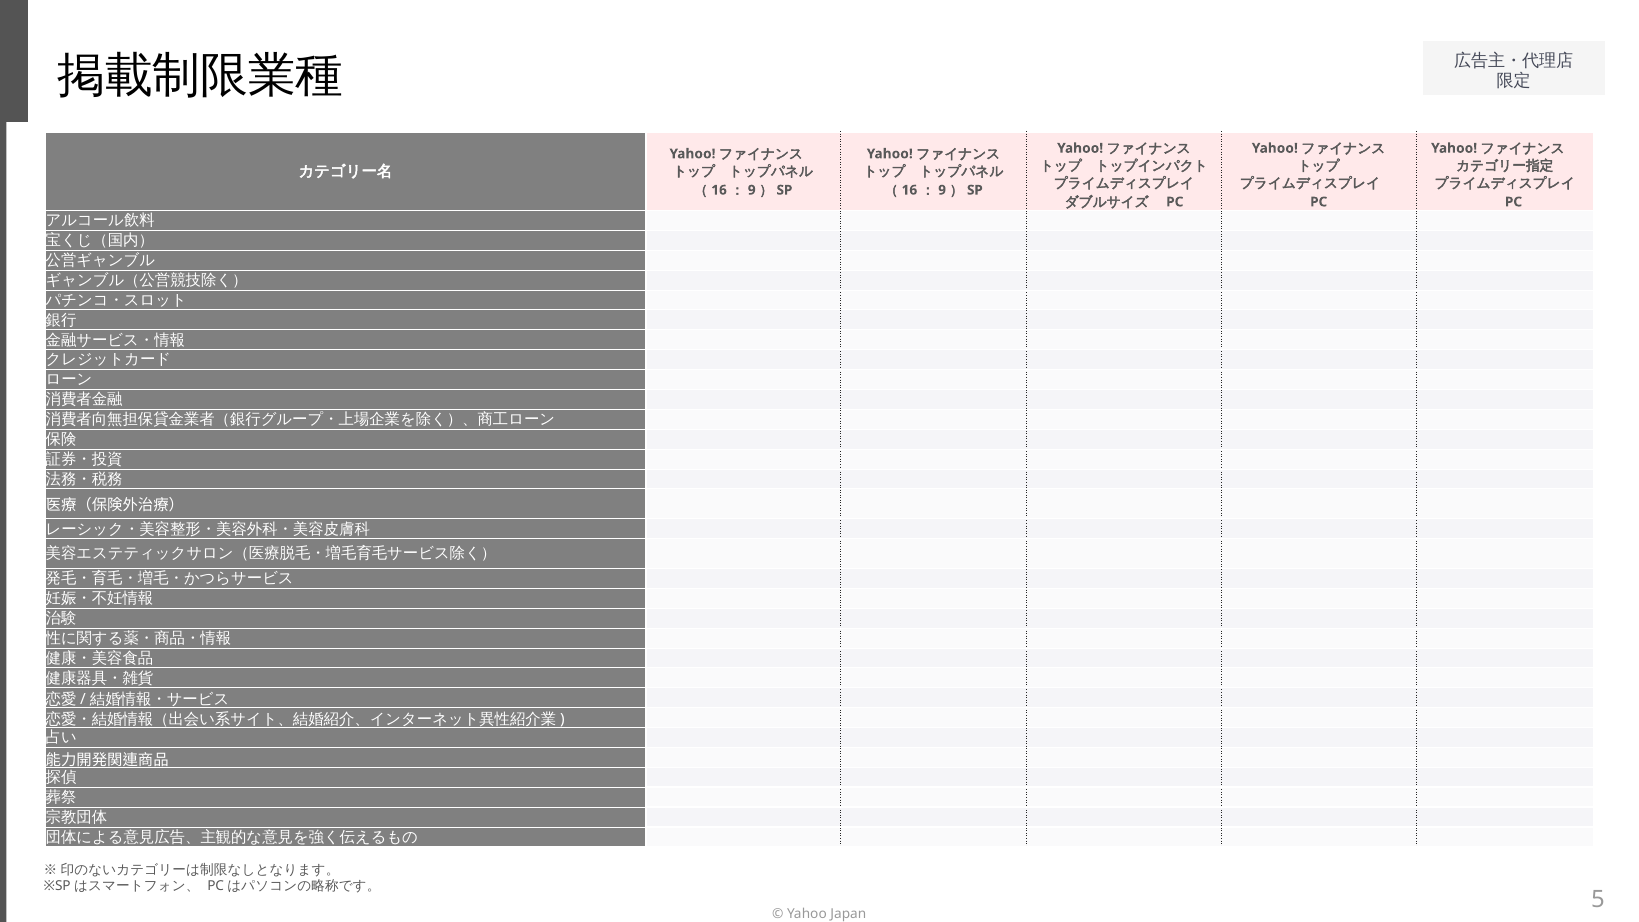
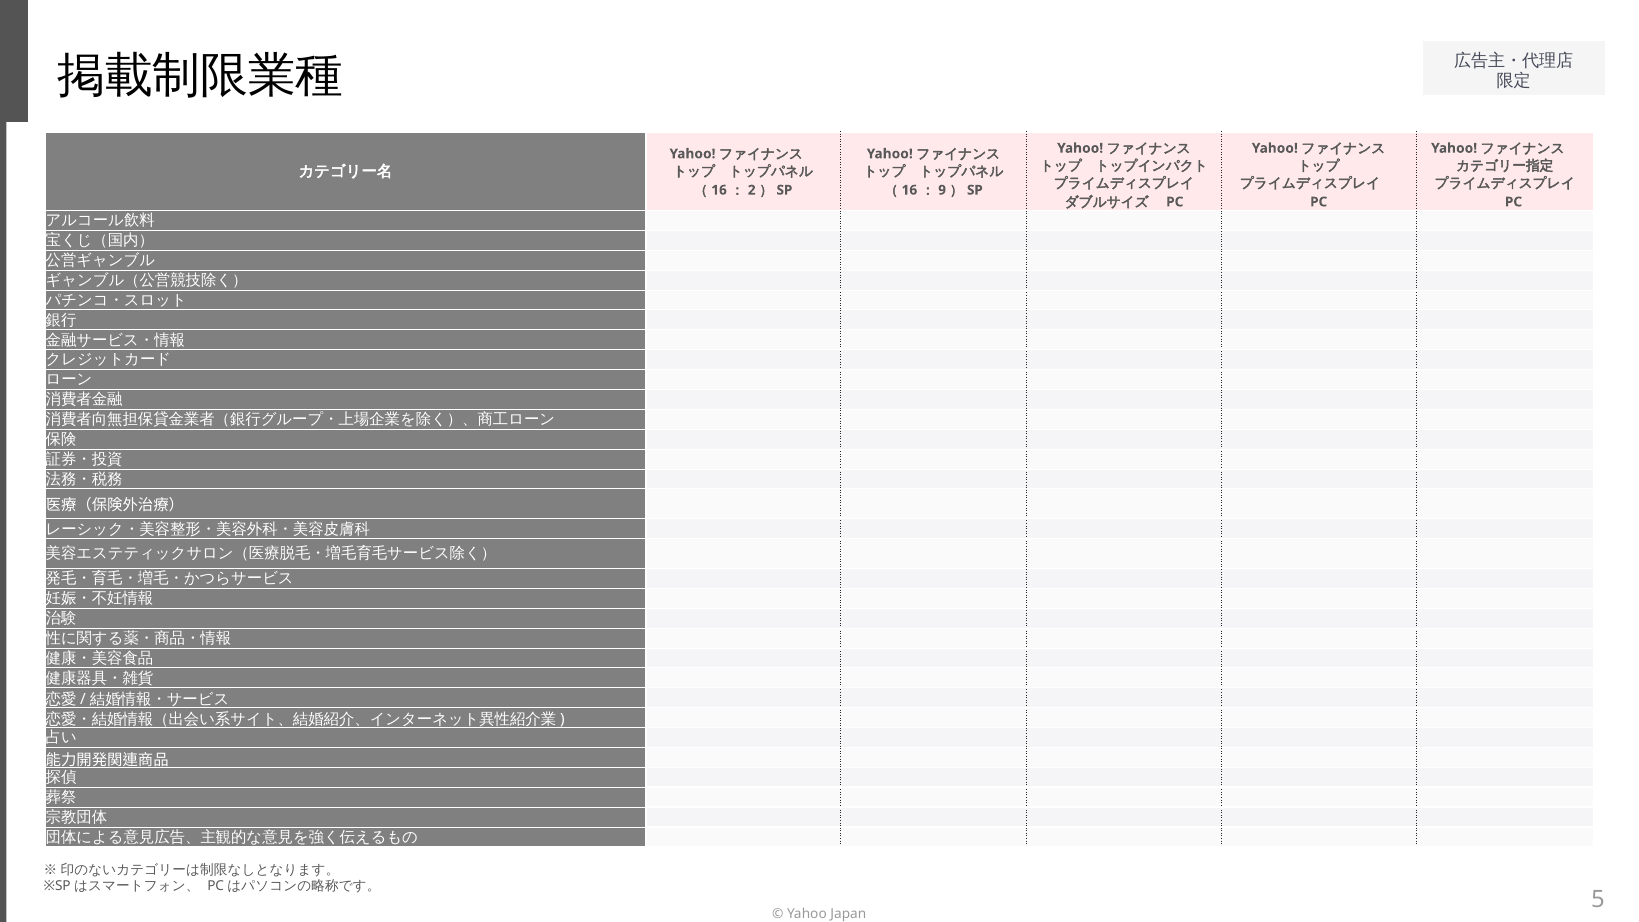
9 at (752, 190): 9 -> 2
